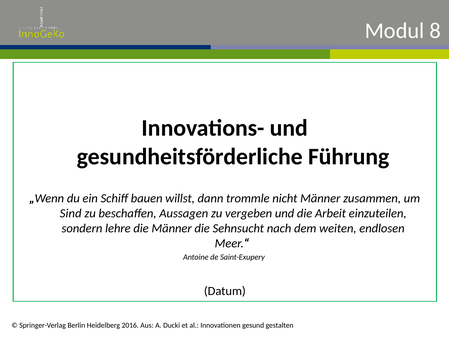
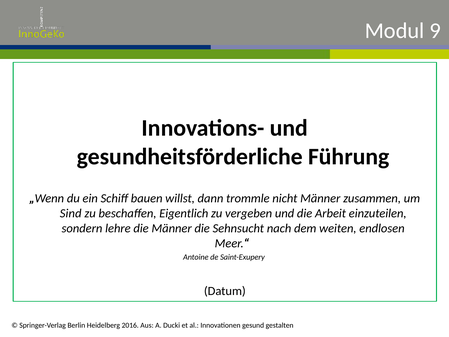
8: 8 -> 9
Aussagen: Aussagen -> Eigentlich
